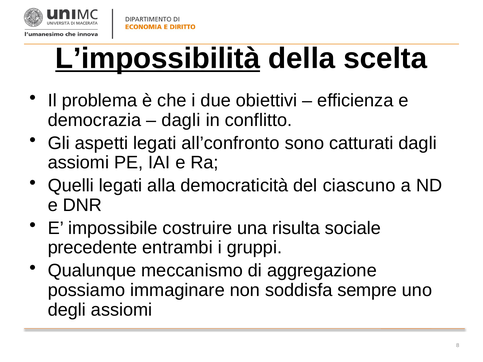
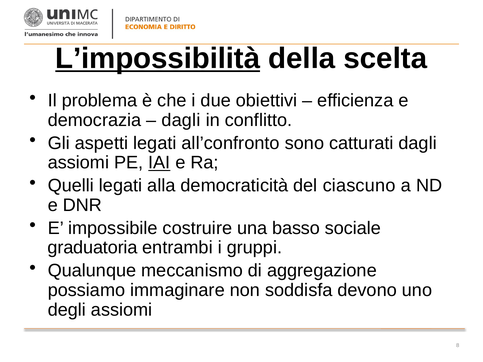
IAI underline: none -> present
risulta: risulta -> basso
precedente: precedente -> graduatoria
sempre: sempre -> devono
